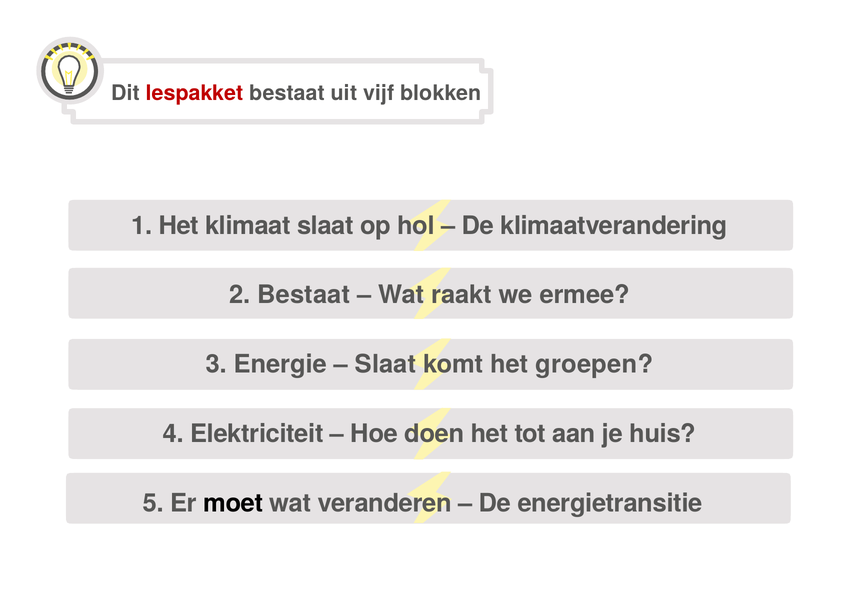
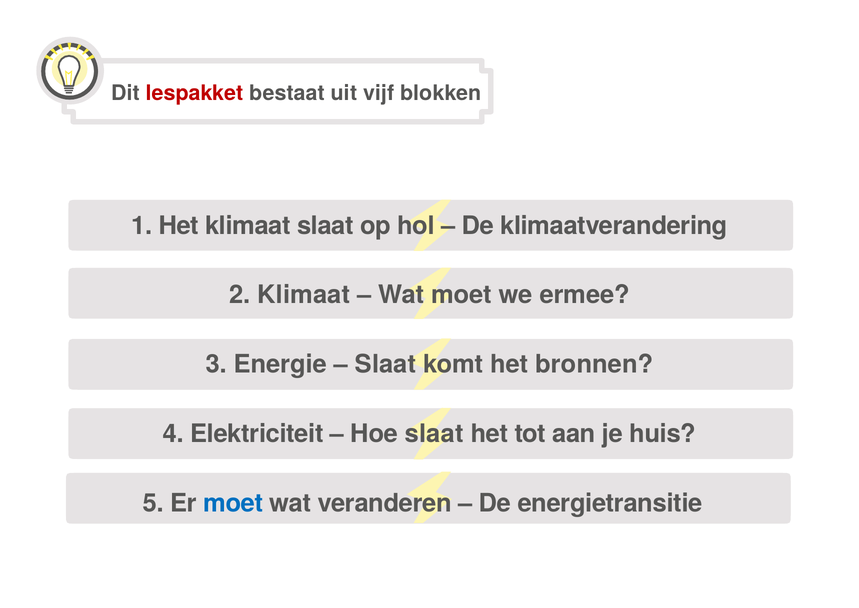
2 Bestaat: Bestaat -> Klimaat
Wat raakt: raakt -> moet
groepen: groepen -> bronnen
Hoe doen: doen -> slaat
moet at (233, 503) colour: black -> blue
